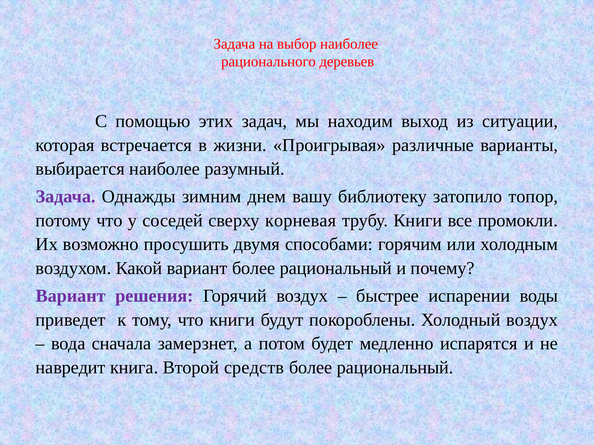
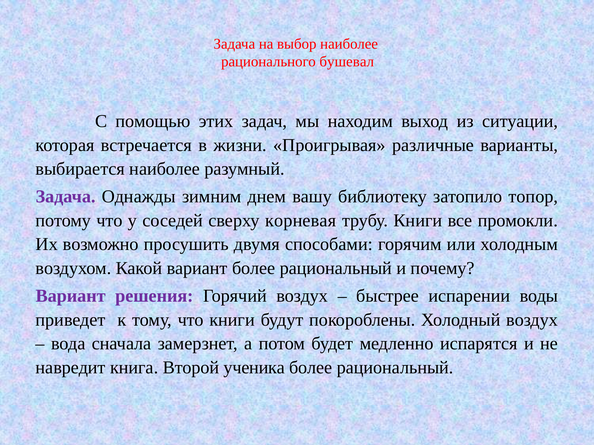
деревьев: деревьев -> бушевал
средств: средств -> ученика
